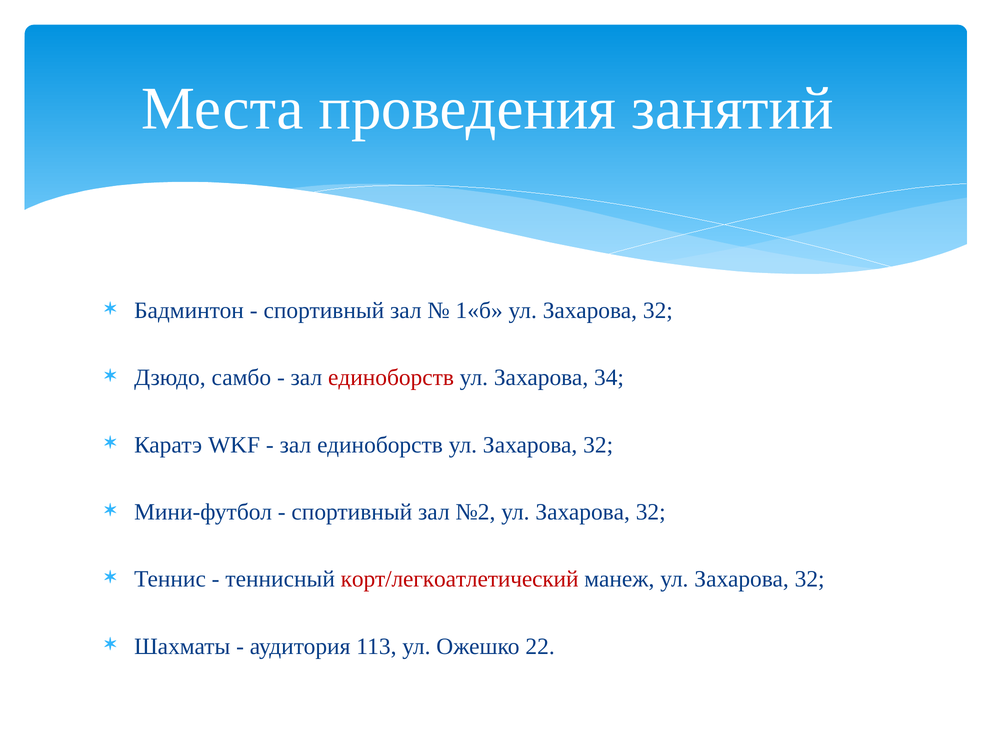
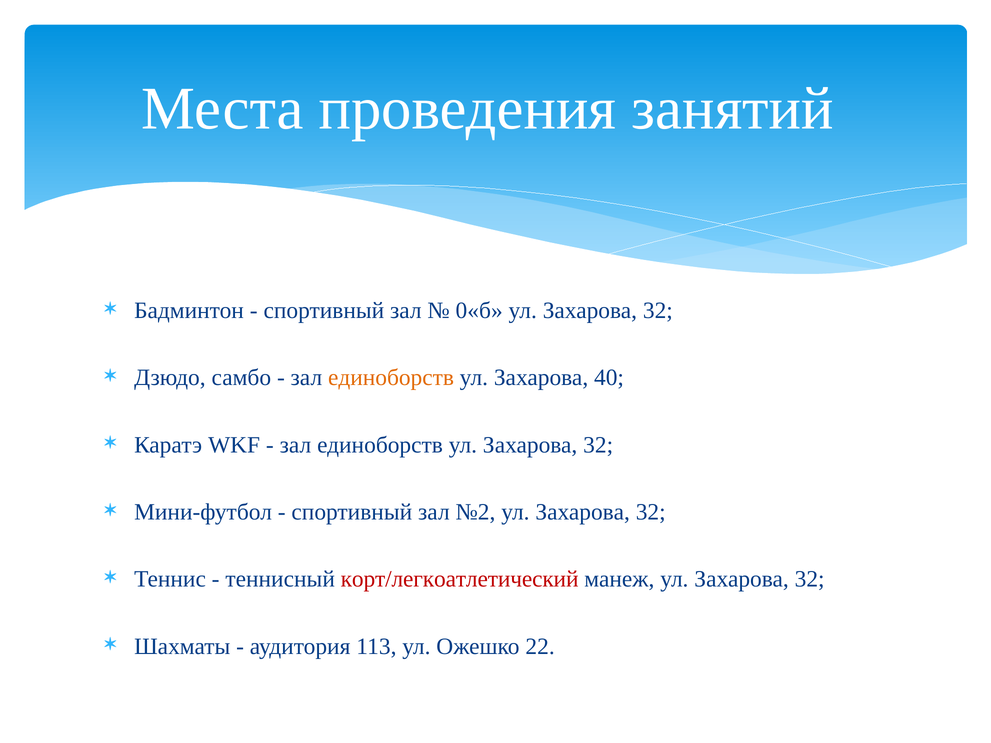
1«б: 1«б -> 0«б
единоборств at (391, 378) colour: red -> orange
34: 34 -> 40
